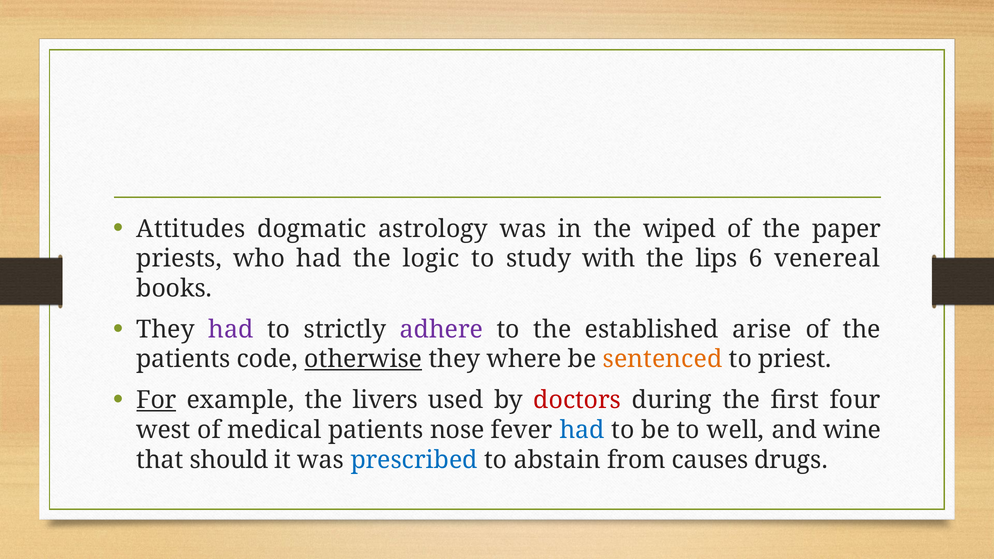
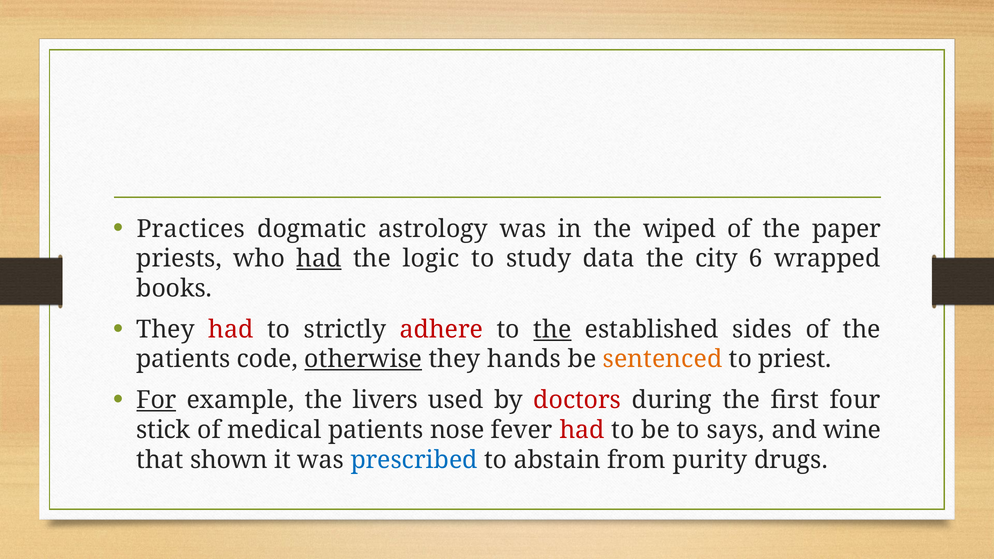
Attitudes: Attitudes -> Practices
had at (319, 259) underline: none -> present
with: with -> data
lips: lips -> city
venereal: venereal -> wrapped
had at (231, 329) colour: purple -> red
adhere colour: purple -> red
the at (552, 329) underline: none -> present
arise: arise -> sides
where: where -> hands
west: west -> stick
had at (582, 430) colour: blue -> red
well: well -> says
should: should -> shown
causes: causes -> purity
